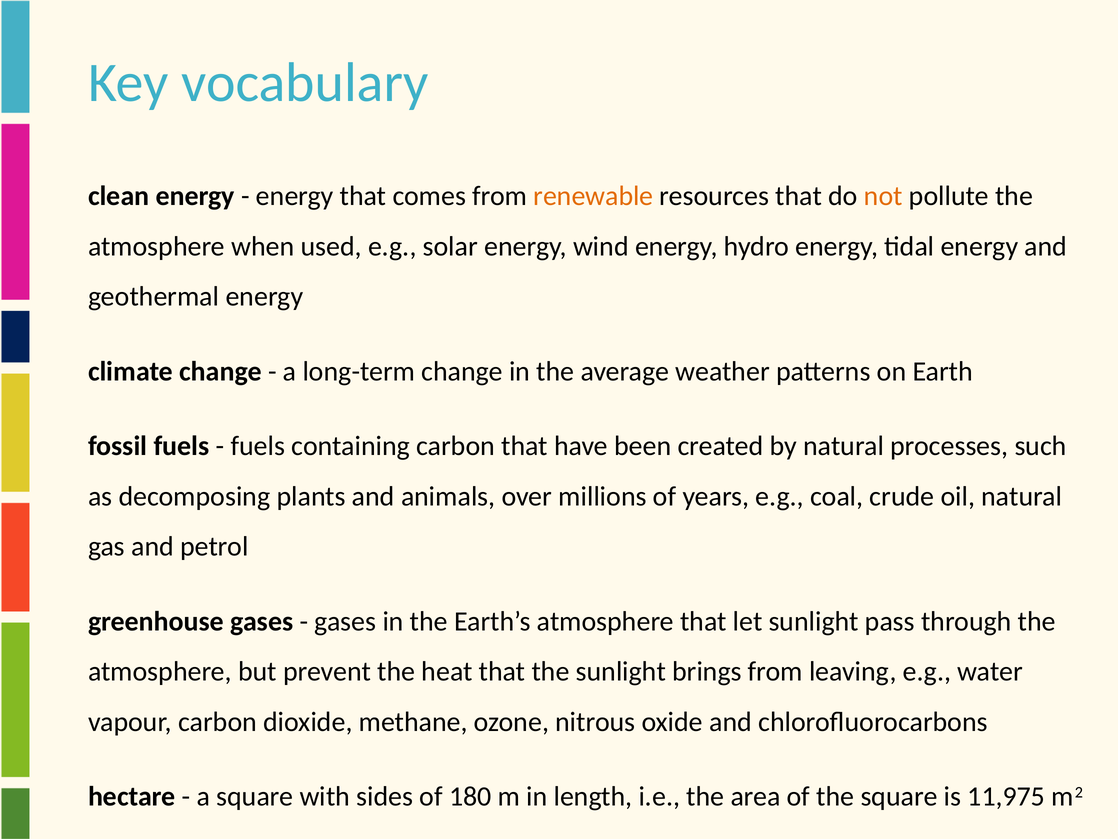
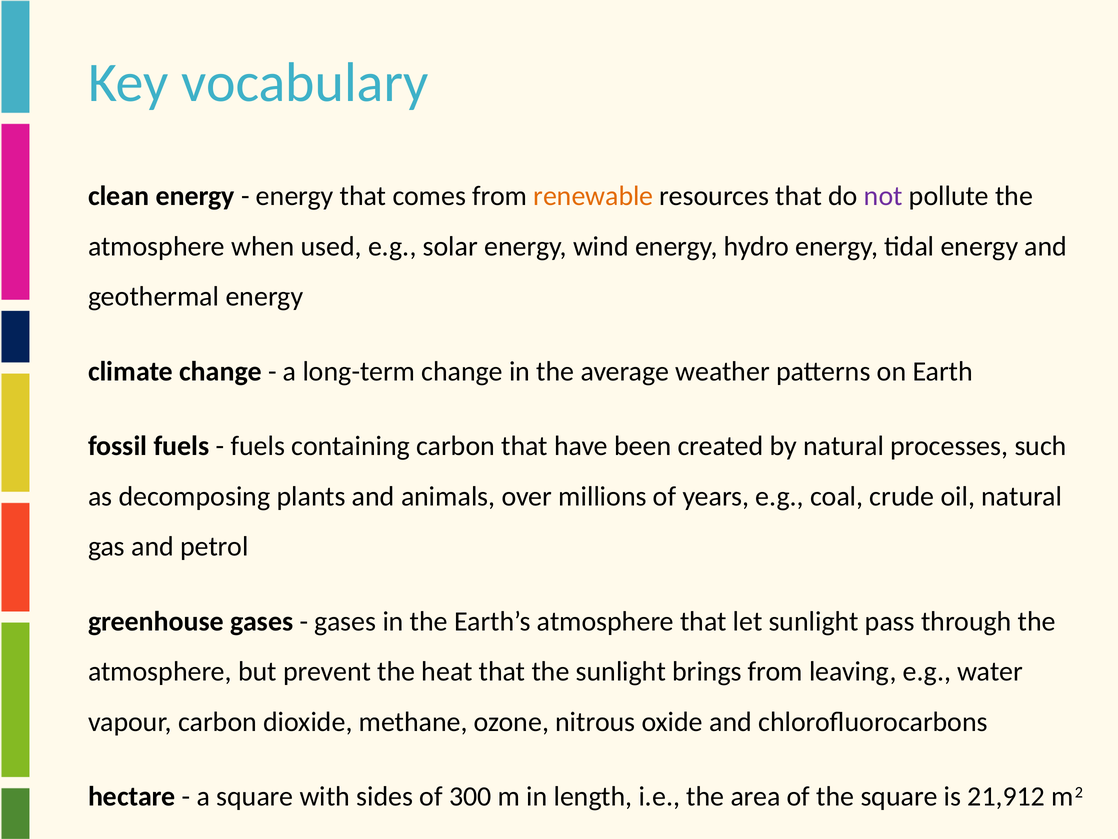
not colour: orange -> purple
180: 180 -> 300
11,975: 11,975 -> 21,912
